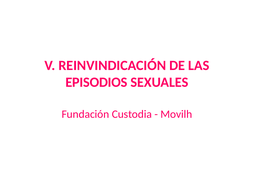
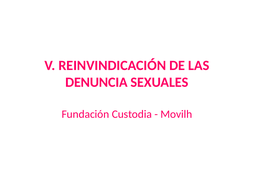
EPISODIOS: EPISODIOS -> DENUNCIA
